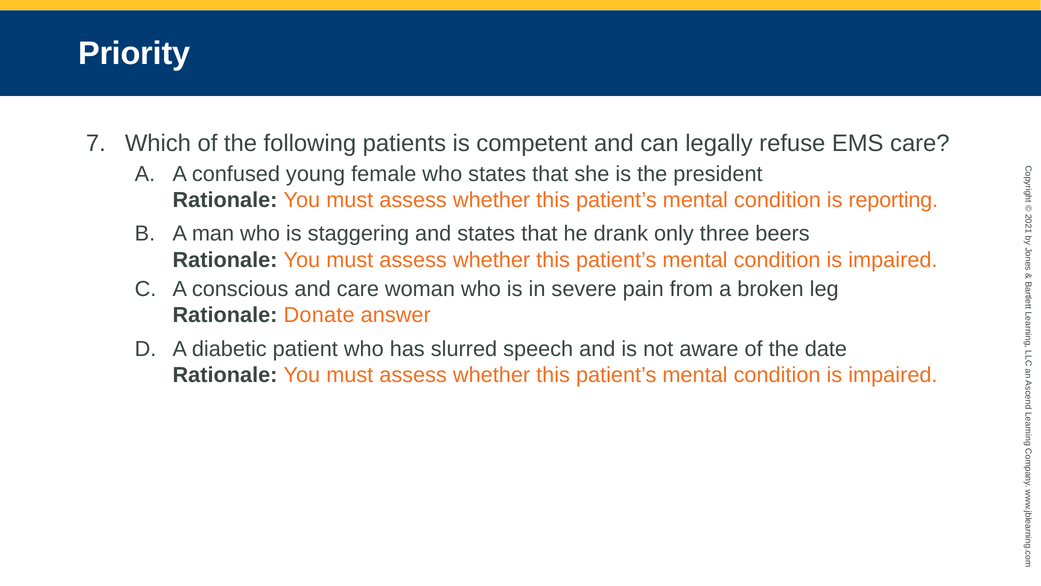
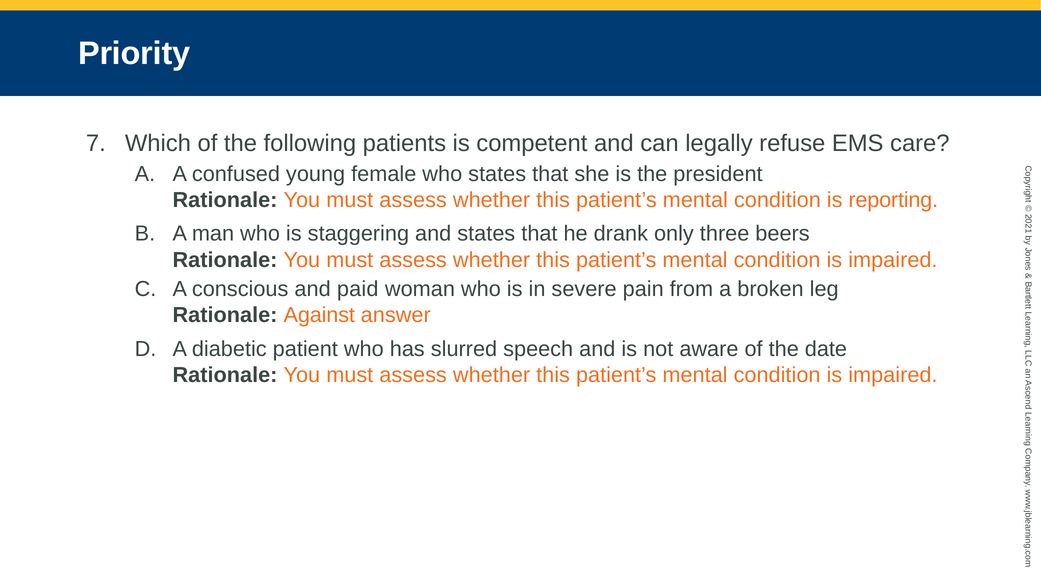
and care: care -> paid
Donate: Donate -> Against
